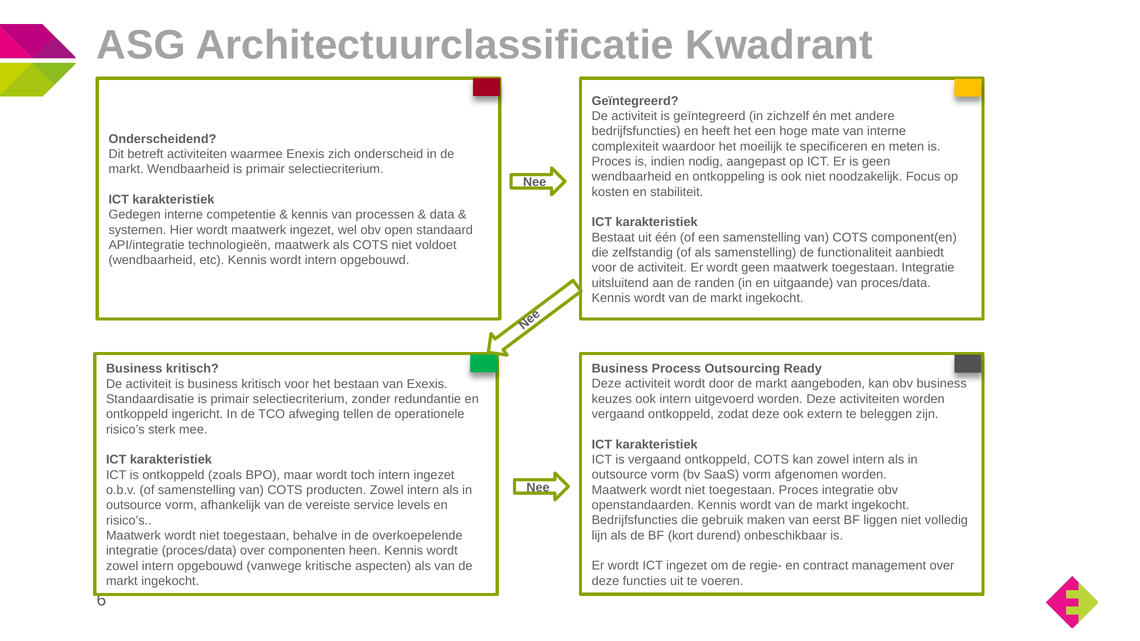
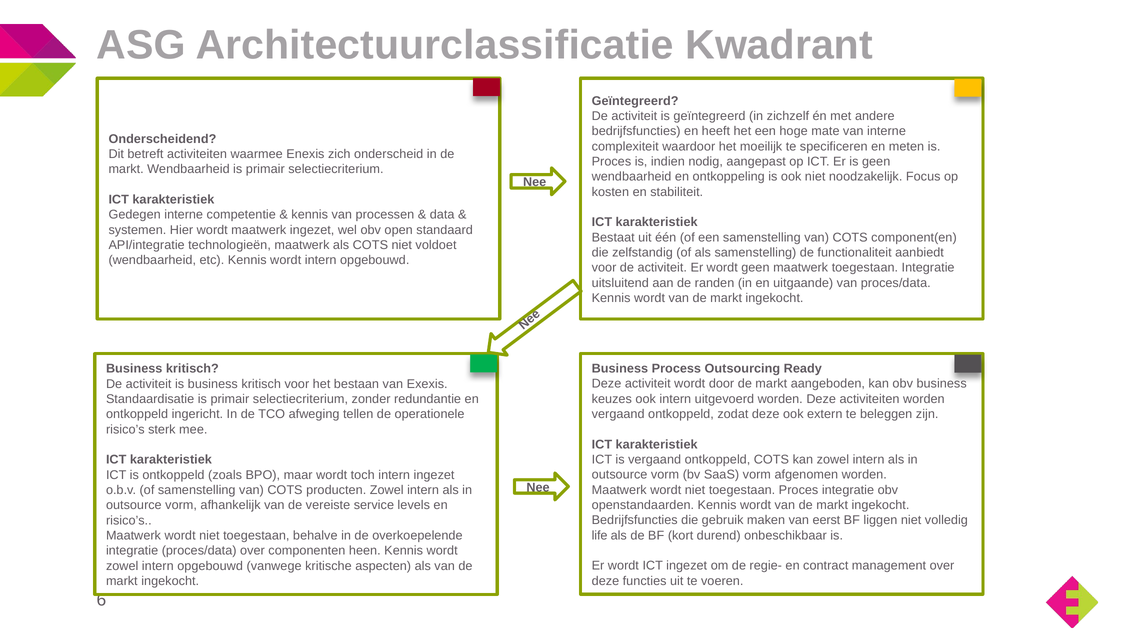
lijn: lijn -> life
